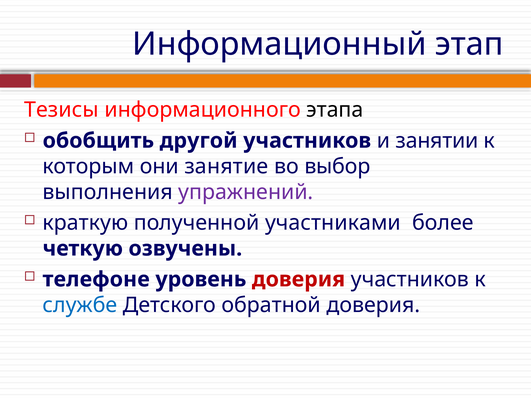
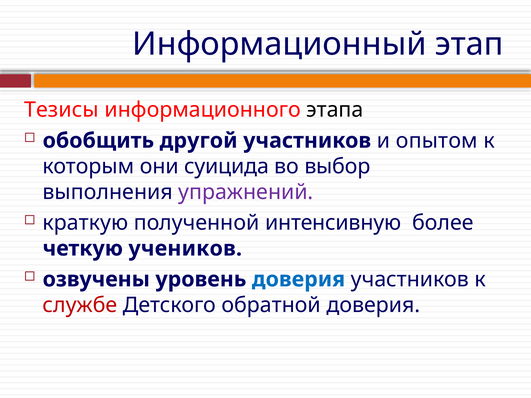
занятии: занятии -> опытом
занятие: занятие -> суицида
участниками: участниками -> интенсивную
озвучены: озвучены -> учеников
телефоне: телефоне -> озвучены
доверия at (299, 280) colour: red -> blue
службе colour: blue -> red
